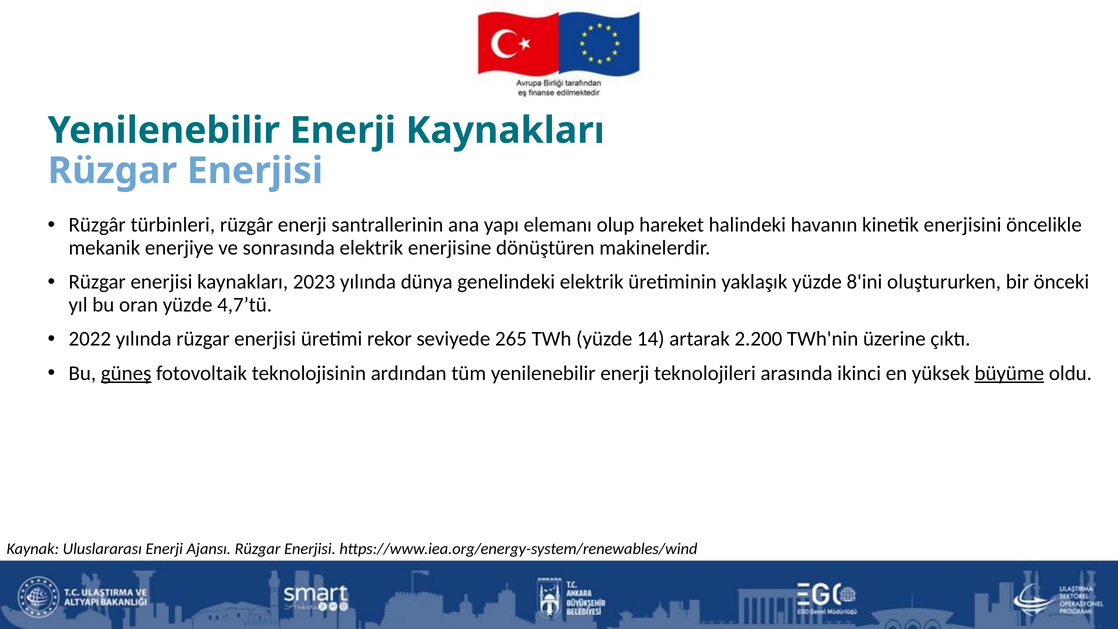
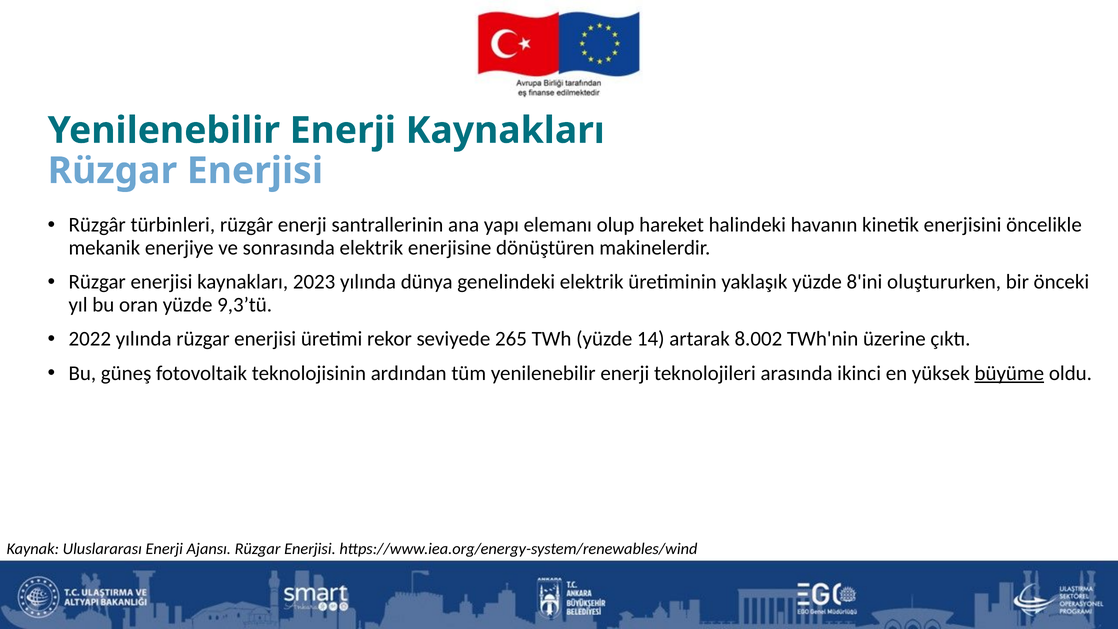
4,7’tü: 4,7’tü -> 9,3’tü
2.200: 2.200 -> 8.002
güneş underline: present -> none
